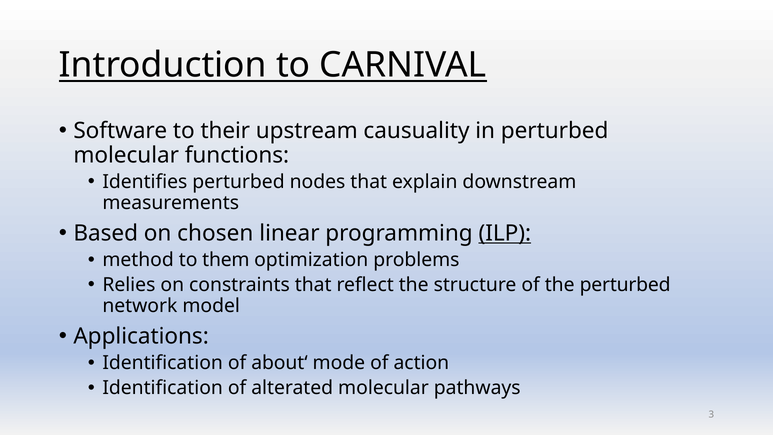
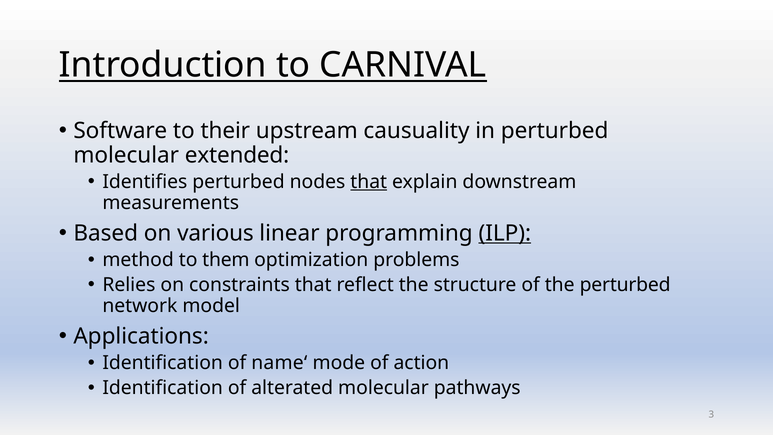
functions: functions -> extended
that at (369, 182) underline: none -> present
chosen: chosen -> various
about‘: about‘ -> name‘
